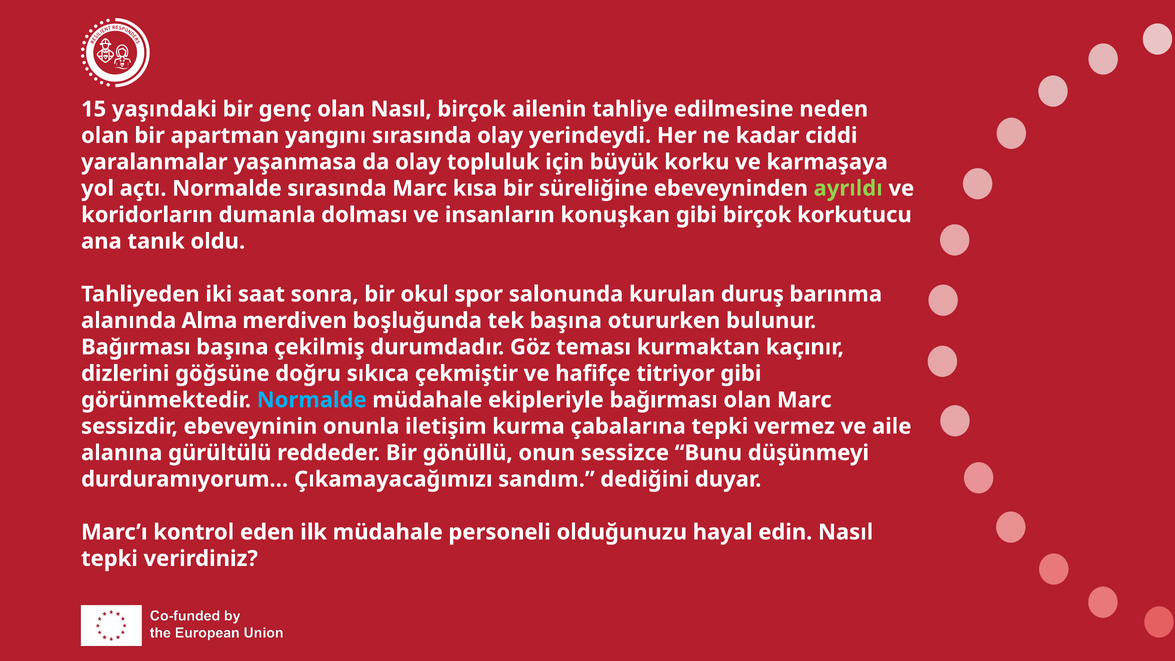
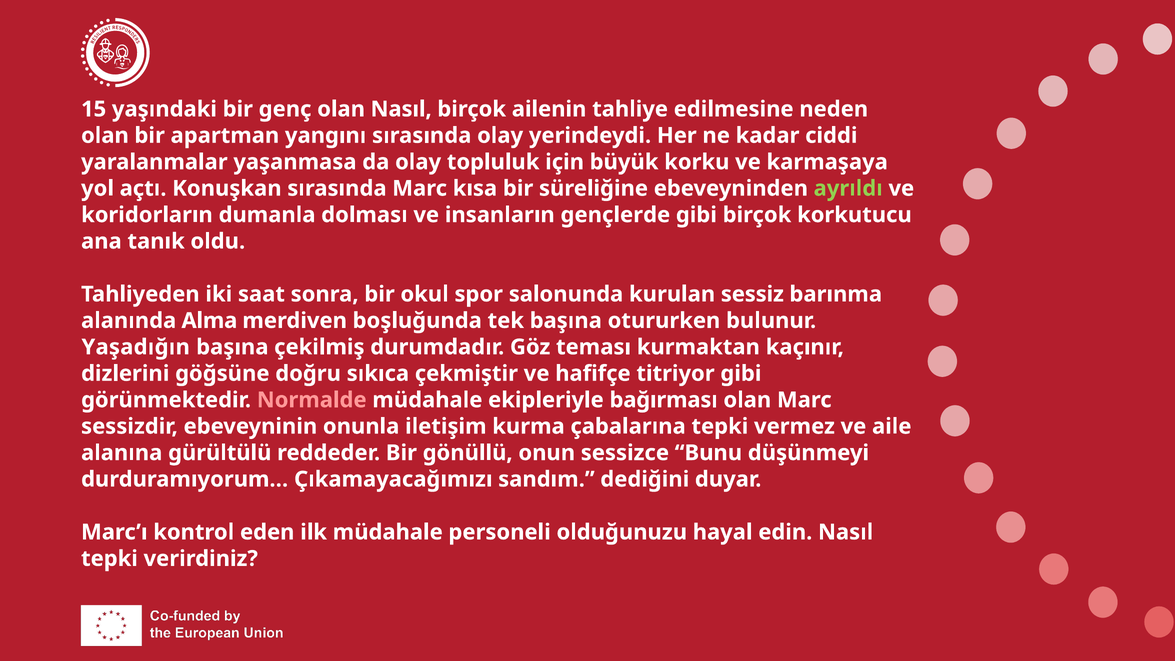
açtı Normalde: Normalde -> Konuşkan
konuşkan: konuşkan -> gençlerde
duruş: duruş -> sessiz
Bağırması at (136, 347): Bağırması -> Yaşadığın
Normalde at (312, 400) colour: light blue -> pink
